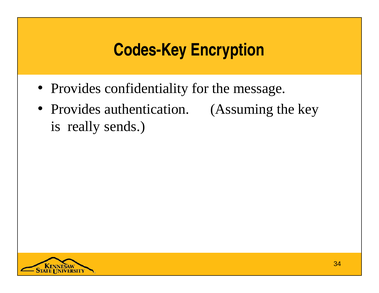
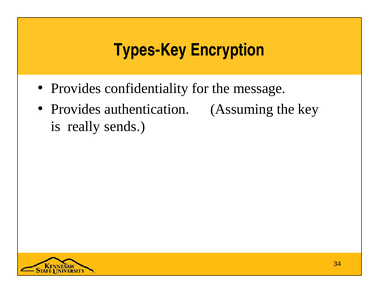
Codes-Key: Codes-Key -> Types-Key
